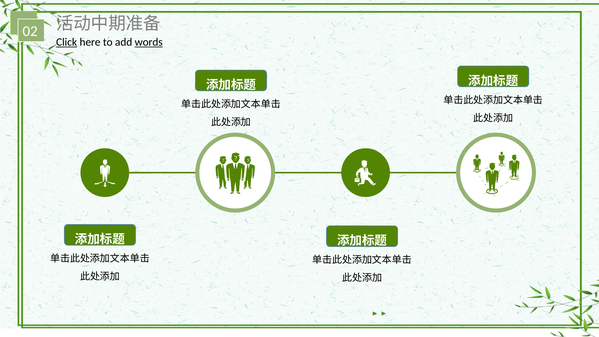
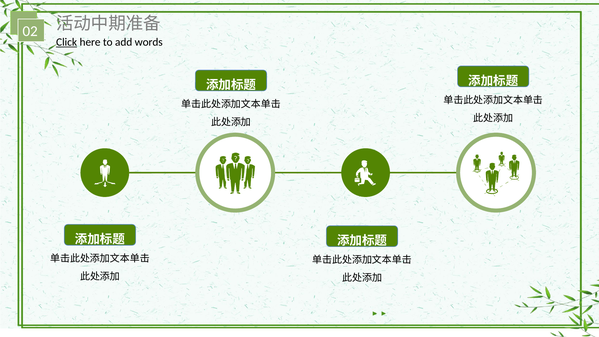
words underline: present -> none
